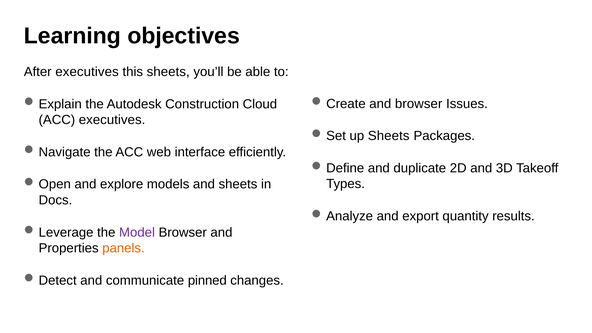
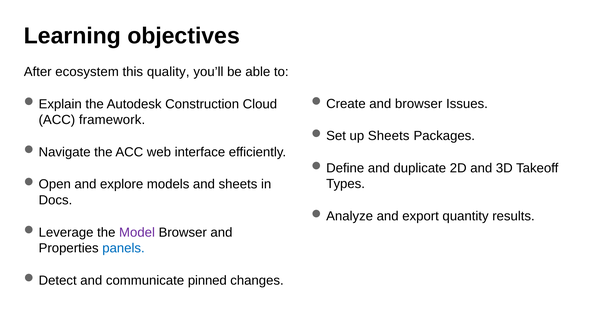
After executives: executives -> ecosystem
this sheets: sheets -> quality
ACC executives: executives -> framework
panels colour: orange -> blue
